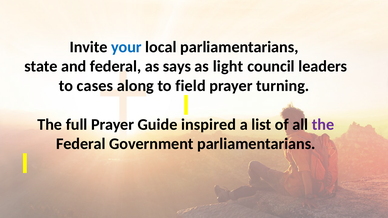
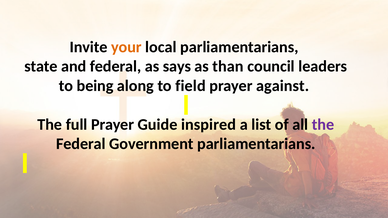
your colour: blue -> orange
light: light -> than
cases: cases -> being
turning: turning -> against
